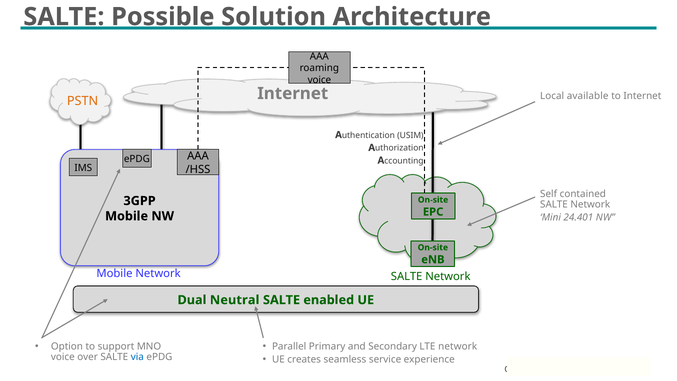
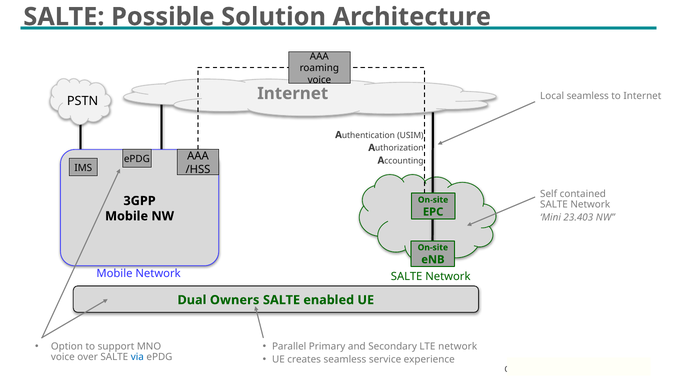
Local available: available -> seamless
PSTN colour: orange -> black
24.401: 24.401 -> 23.403
Neutral: Neutral -> Owners
